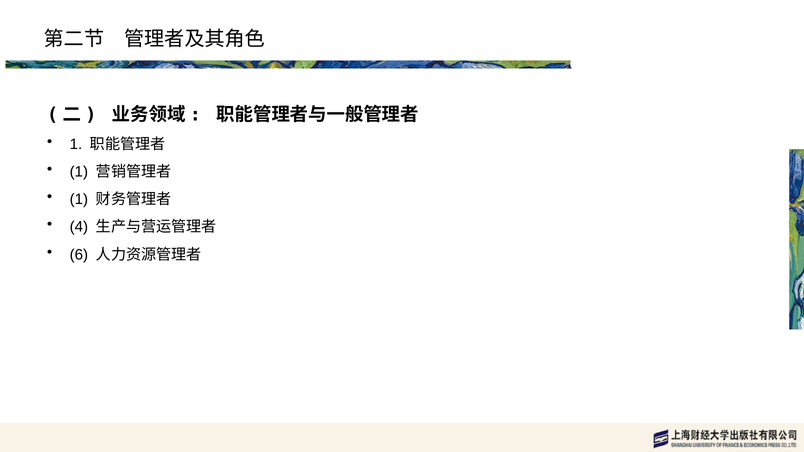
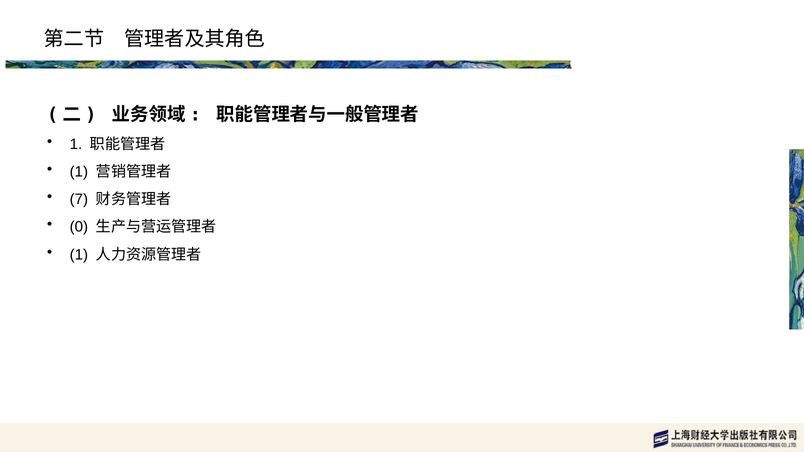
1 at (79, 199): 1 -> 7
4: 4 -> 0
6 at (79, 255): 6 -> 1
